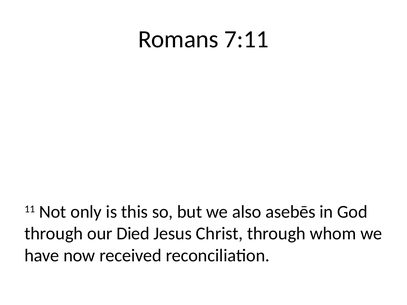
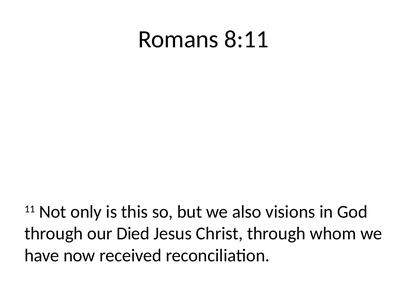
7:11: 7:11 -> 8:11
asebēs: asebēs -> visions
